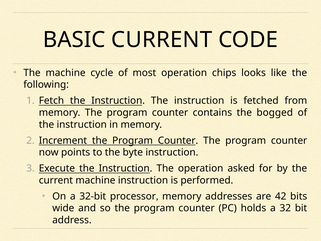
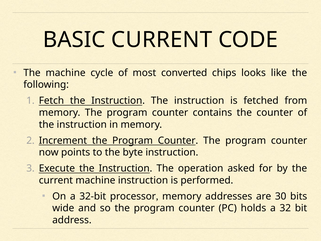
most operation: operation -> converted
the bogged: bogged -> counter
42: 42 -> 30
